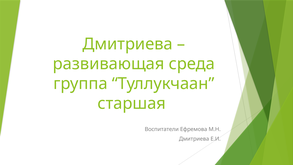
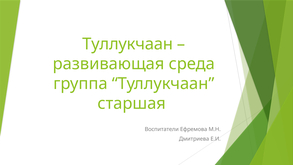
Дмитриева at (128, 44): Дмитриева -> Туллукчаан
